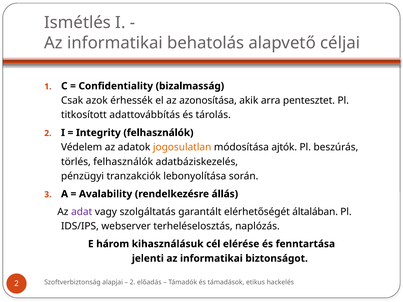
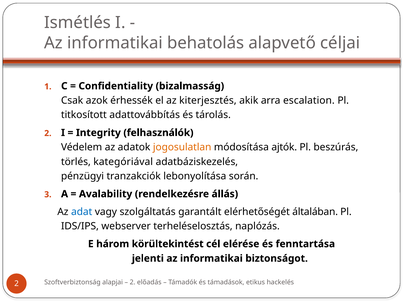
azonosítása: azonosítása -> kiterjesztés
pentesztet: pentesztet -> escalation
törlés felhasználók: felhasználók -> kategóriával
adat colour: purple -> blue
kihasználásuk: kihasználásuk -> körültekintést
